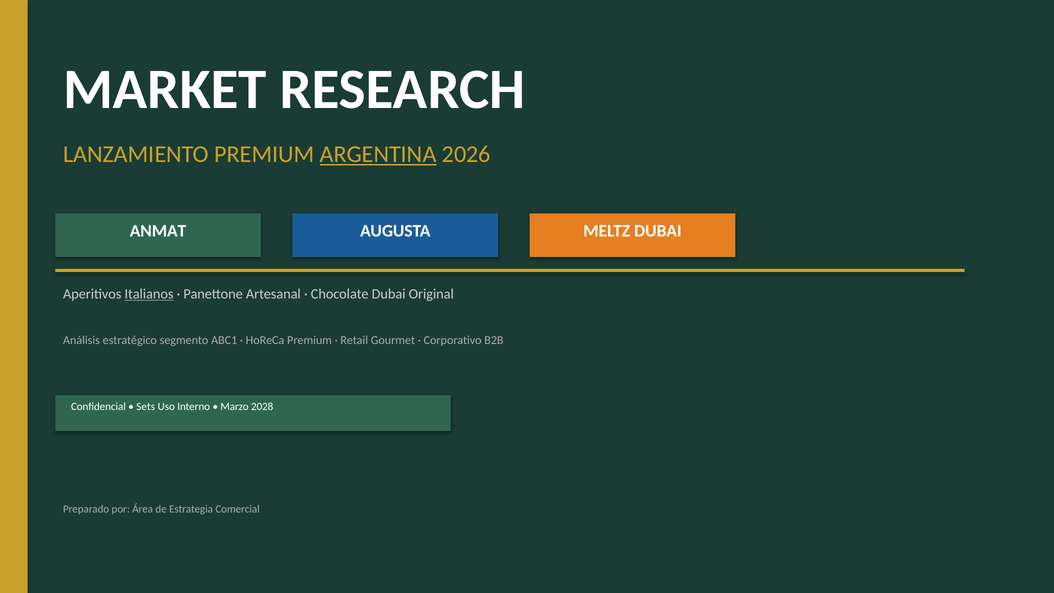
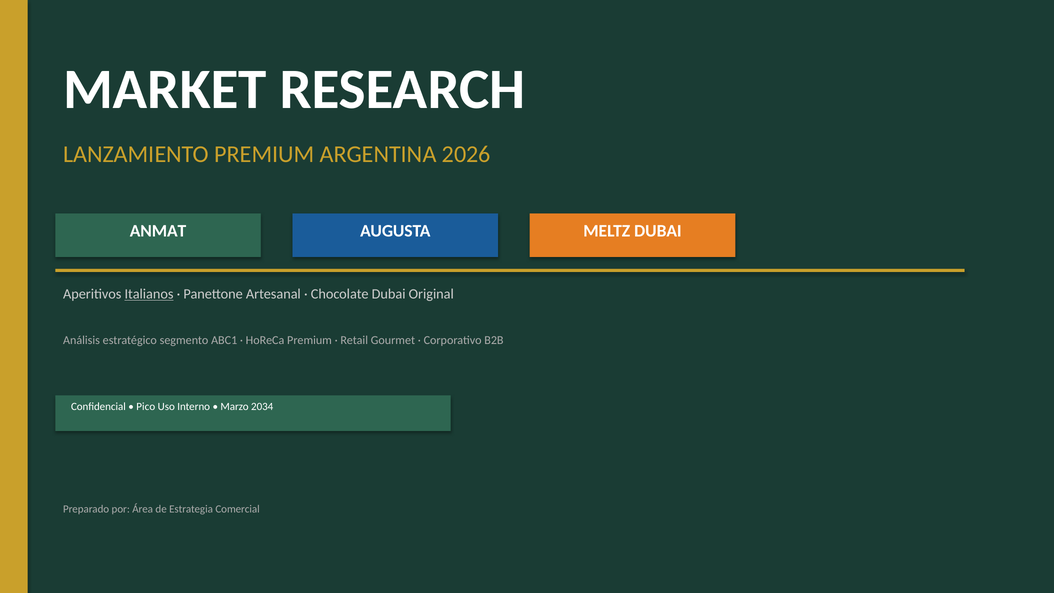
ARGENTINA underline: present -> none
Sets: Sets -> Pico
2028: 2028 -> 2034
